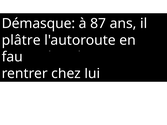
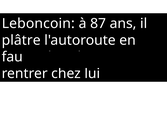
Démasque: Démasque -> Leboncoin
